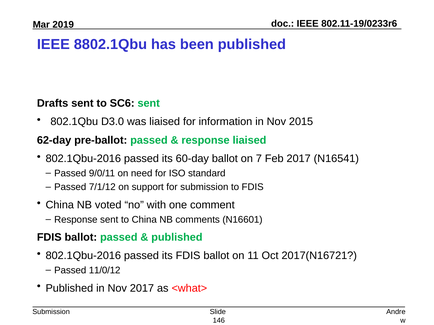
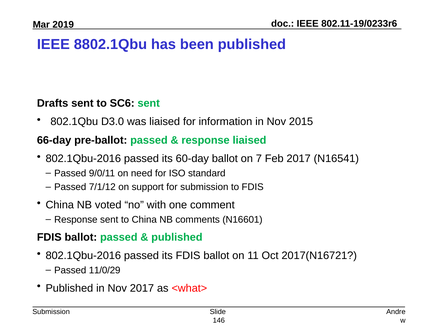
62-day: 62-day -> 66-day
11/0/12: 11/0/12 -> 11/0/29
